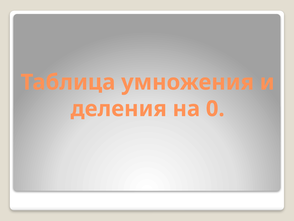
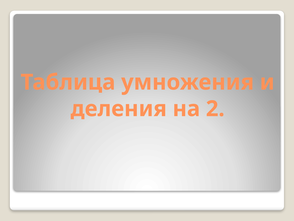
0: 0 -> 2
